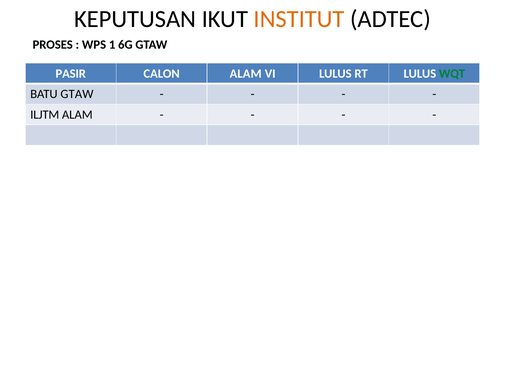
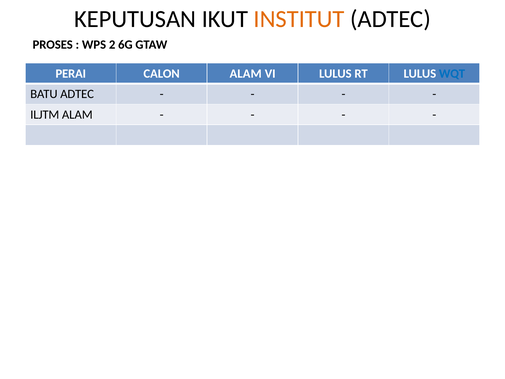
1: 1 -> 2
PASIR: PASIR -> PERAI
WQT colour: green -> blue
BATU GTAW: GTAW -> ADTEC
